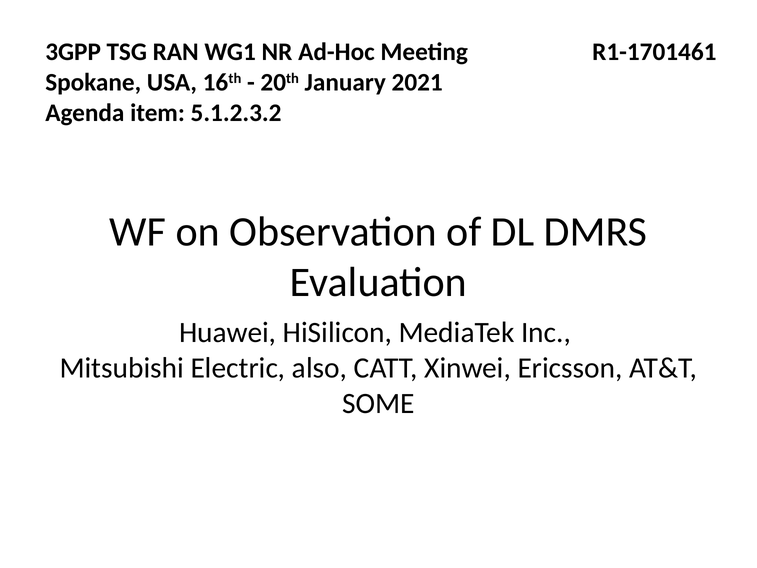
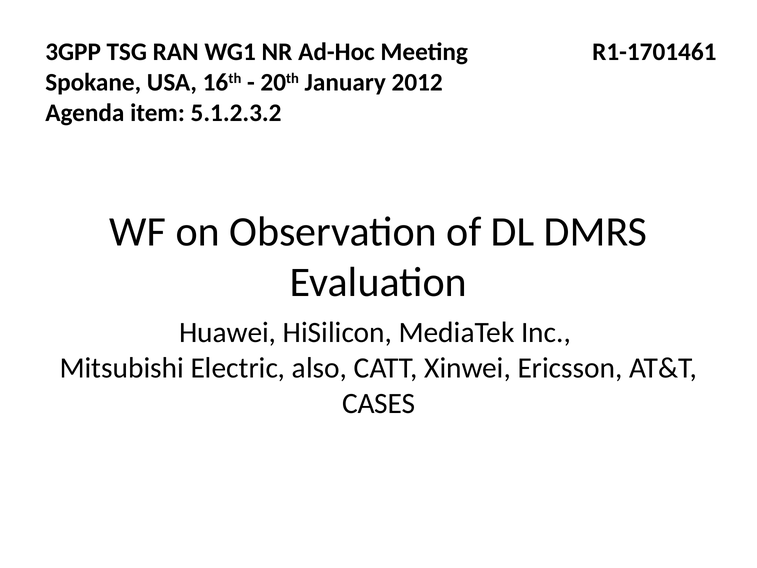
2021: 2021 -> 2012
SOME: SOME -> CASES
